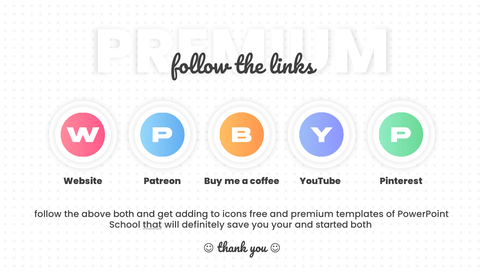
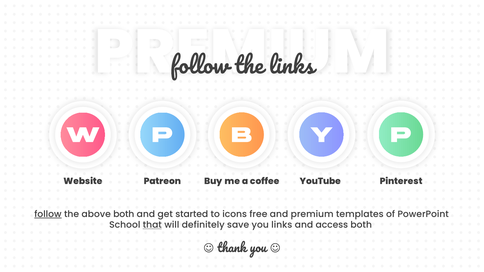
follow underline: none -> present
adding: adding -> started
your: your -> links
started: started -> access
